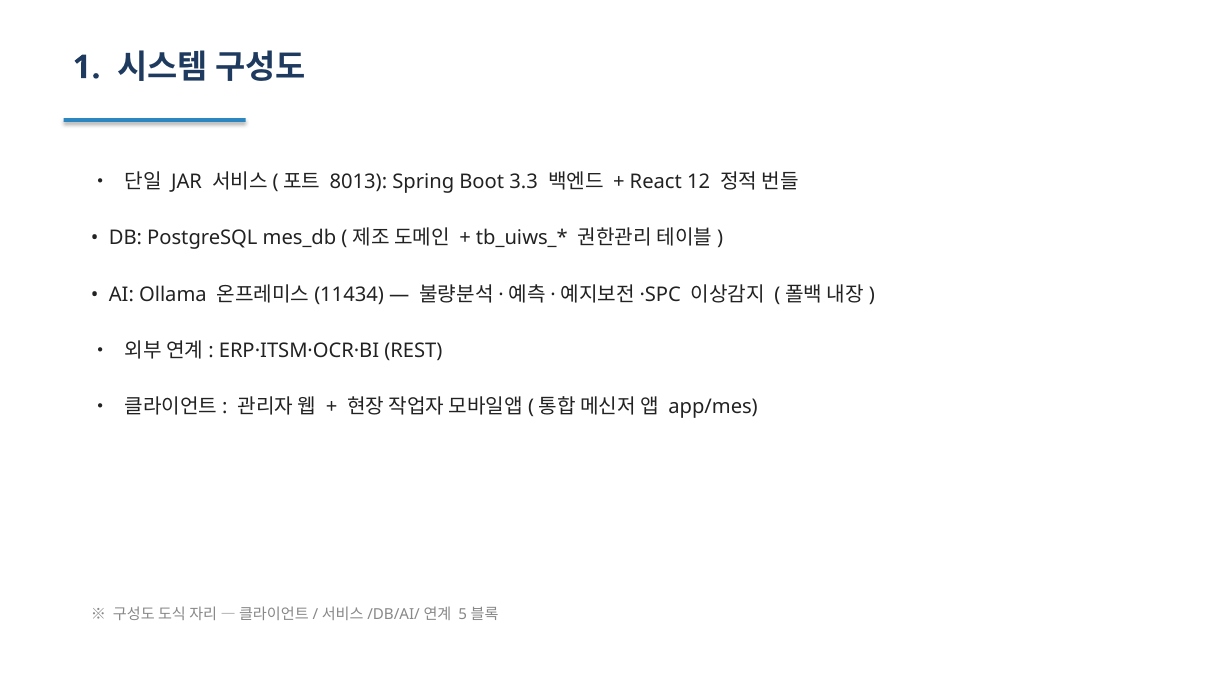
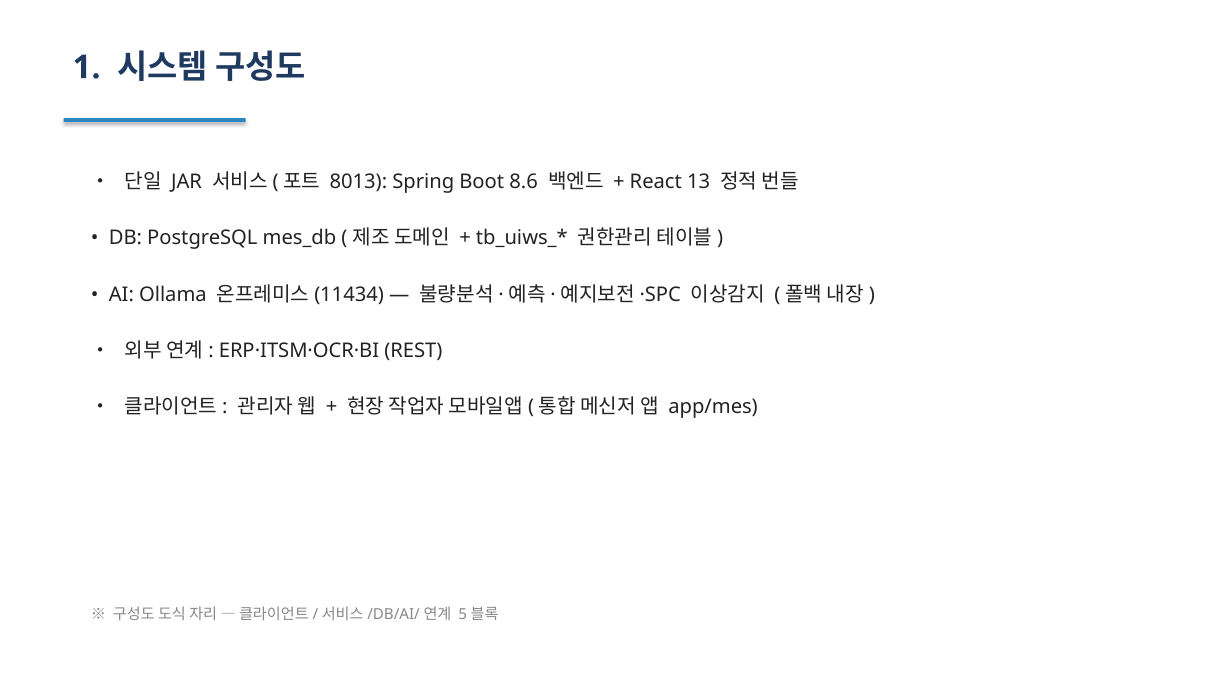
3.3: 3.3 -> 8.6
12: 12 -> 13
